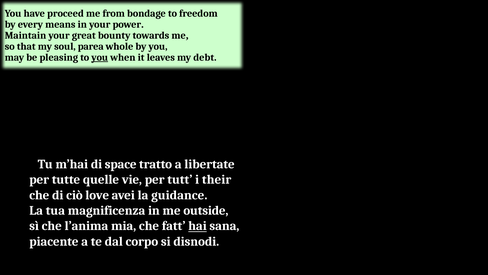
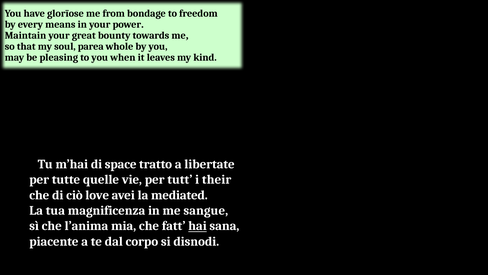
proceed: proceed -> glorïose
you at (100, 57) underline: present -> none
debt: debt -> kind
guidance: guidance -> mediated
outside: outside -> sangue
